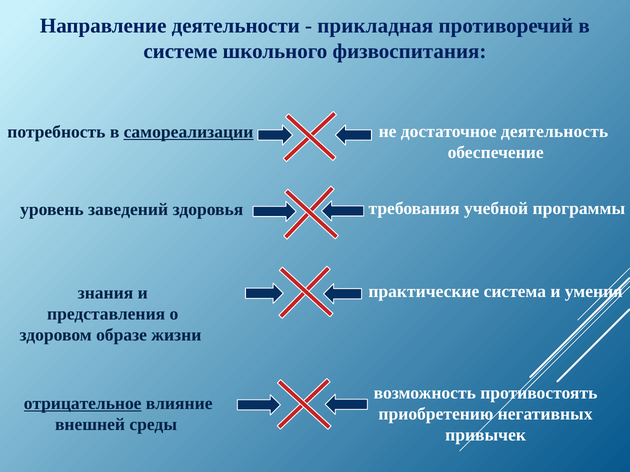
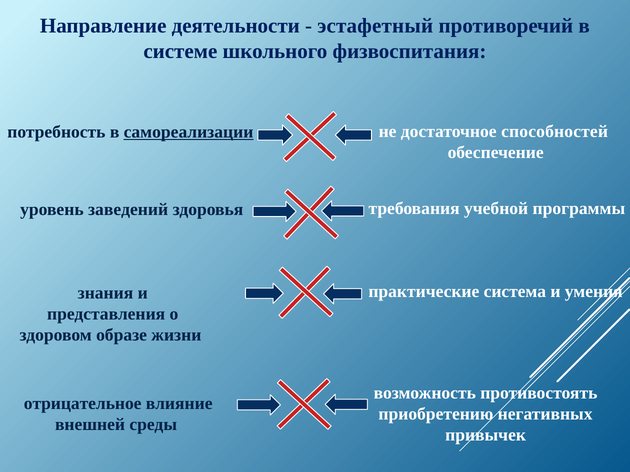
прикладная: прикладная -> эстафетный
деятельность: деятельность -> способностей
отрицательное underline: present -> none
